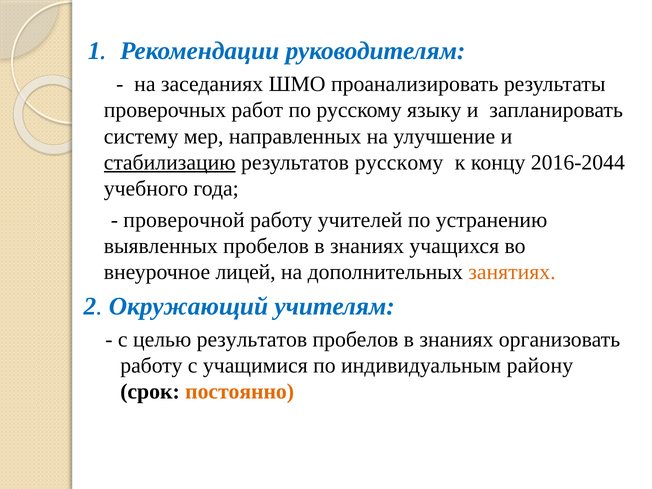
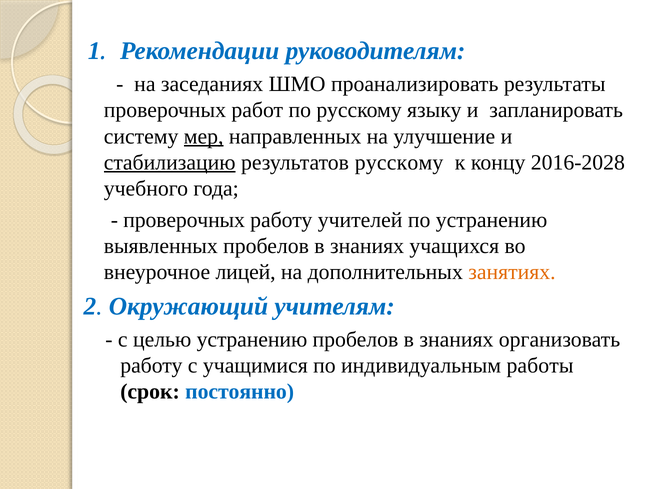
мер underline: none -> present
2016-2044: 2016-2044 -> 2016-2028
проверочной at (184, 220): проверочной -> проверочных
целью результатов: результатов -> устранению
району: району -> работы
постоянно colour: orange -> blue
